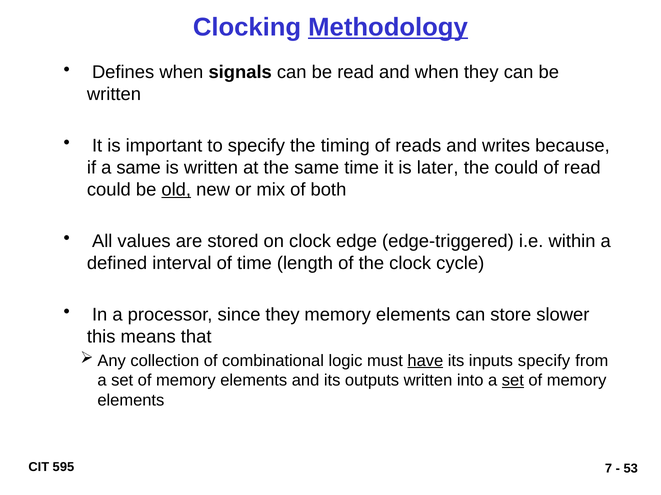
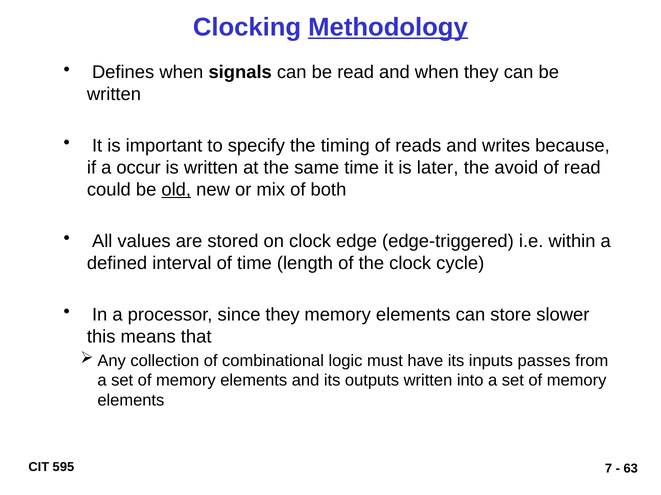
a same: same -> occur
the could: could -> avoid
have underline: present -> none
inputs specify: specify -> passes
set at (513, 381) underline: present -> none
53: 53 -> 63
